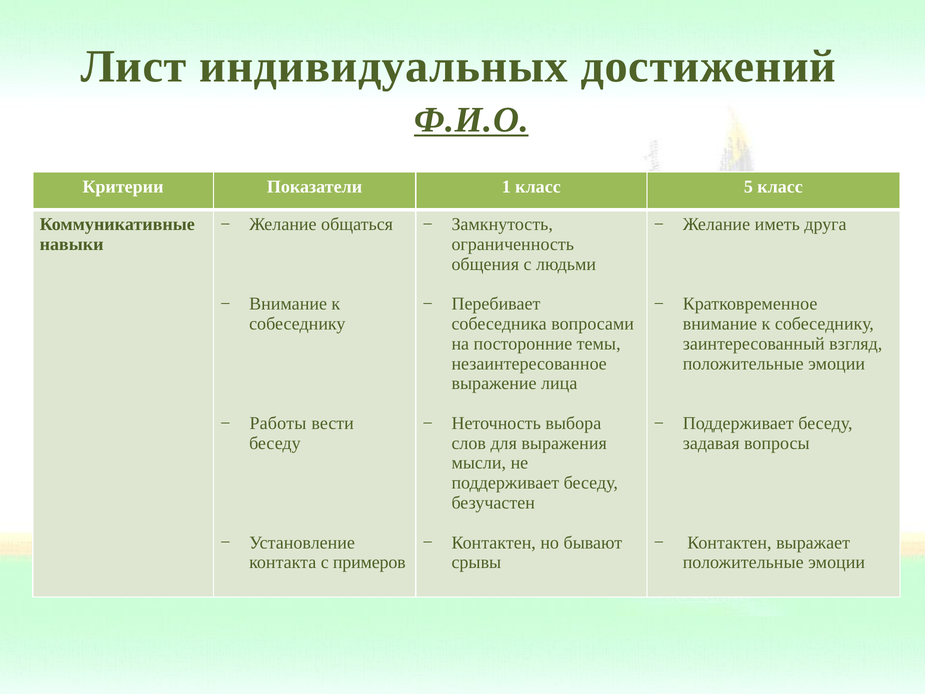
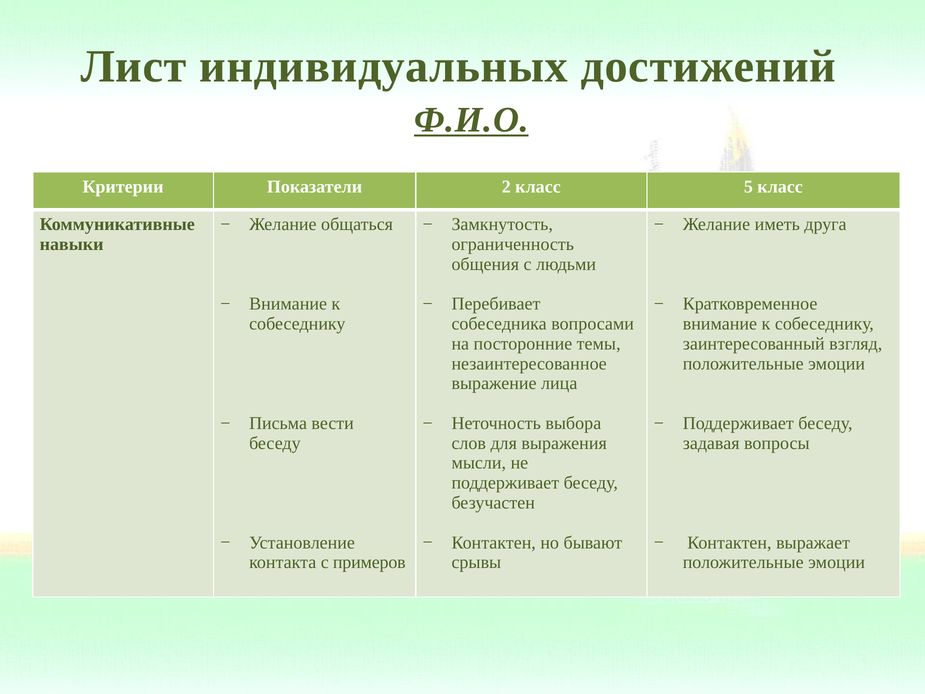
1: 1 -> 2
Работы: Работы -> Письма
